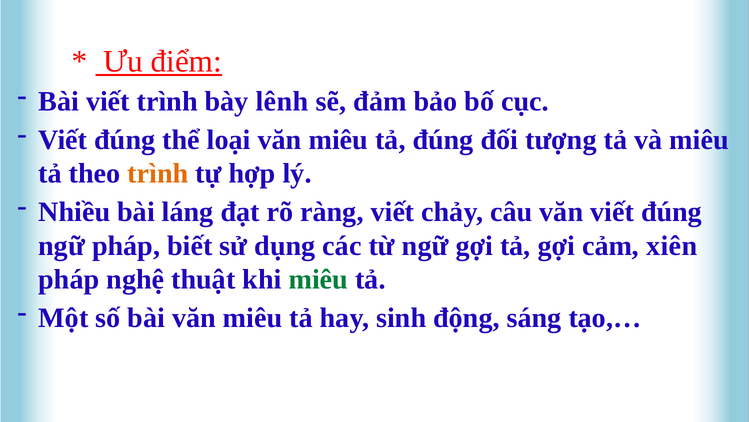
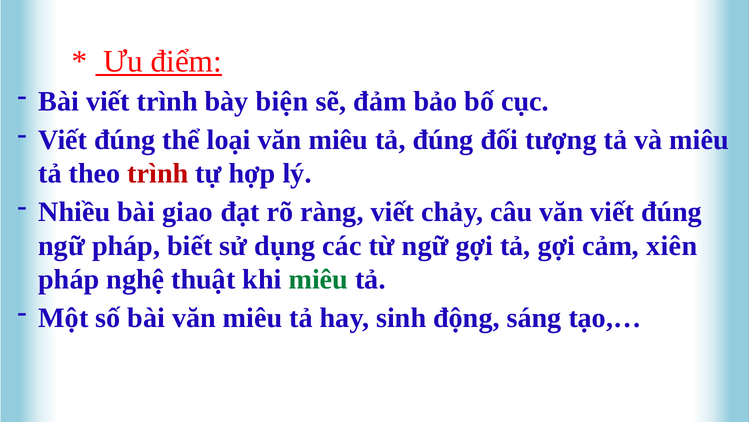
lênh: lênh -> biện
trình at (158, 174) colour: orange -> red
láng: láng -> giao
